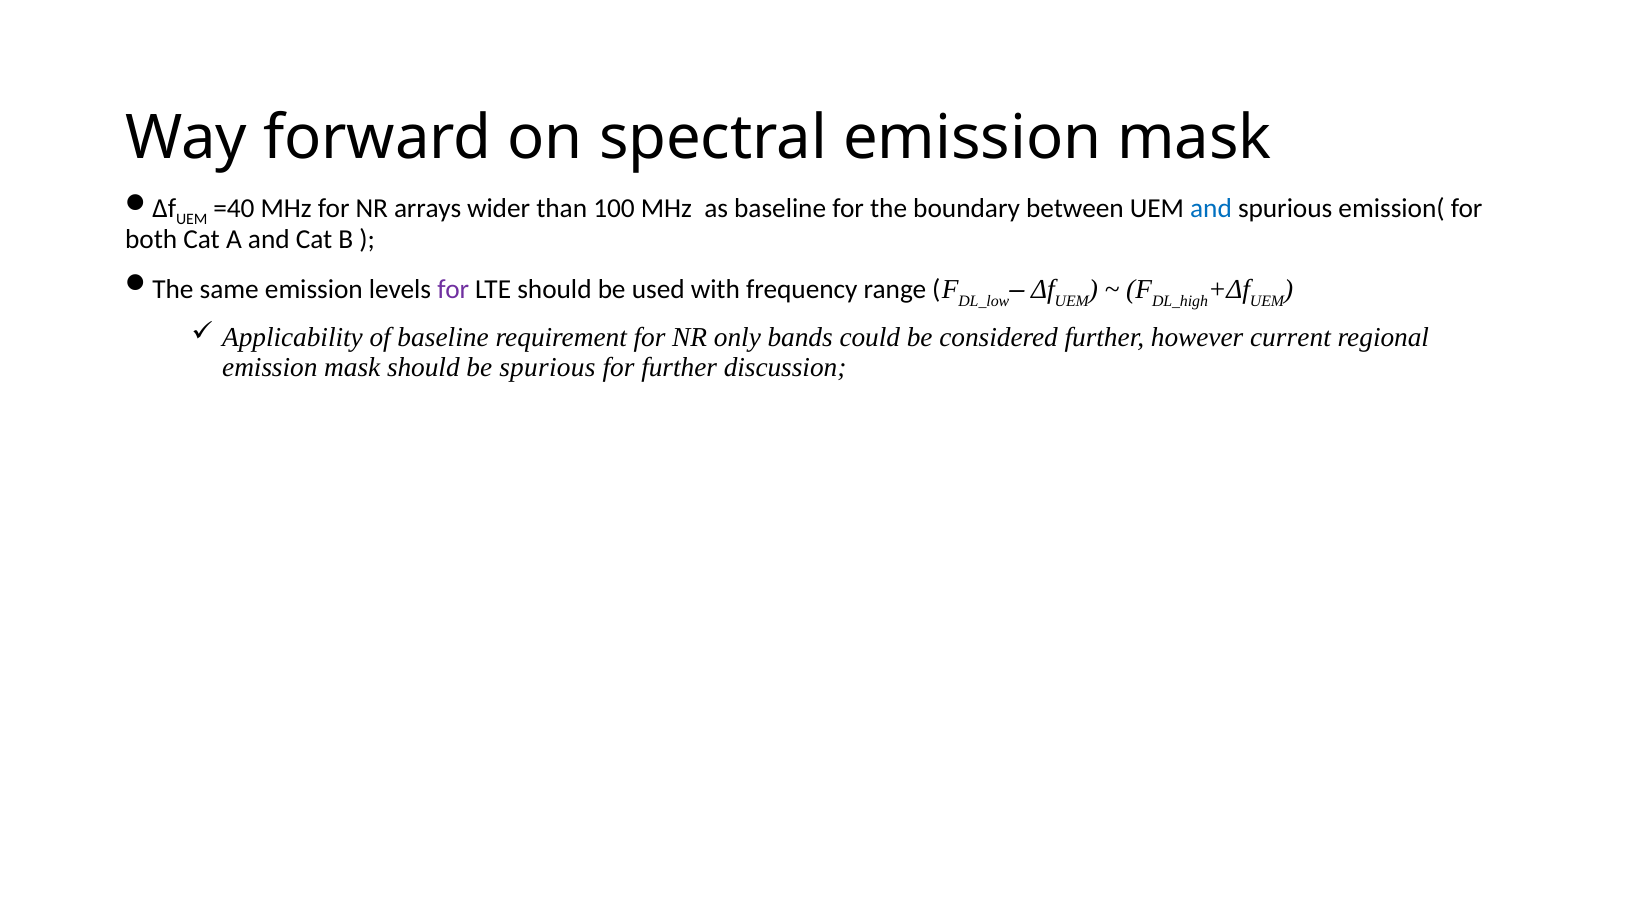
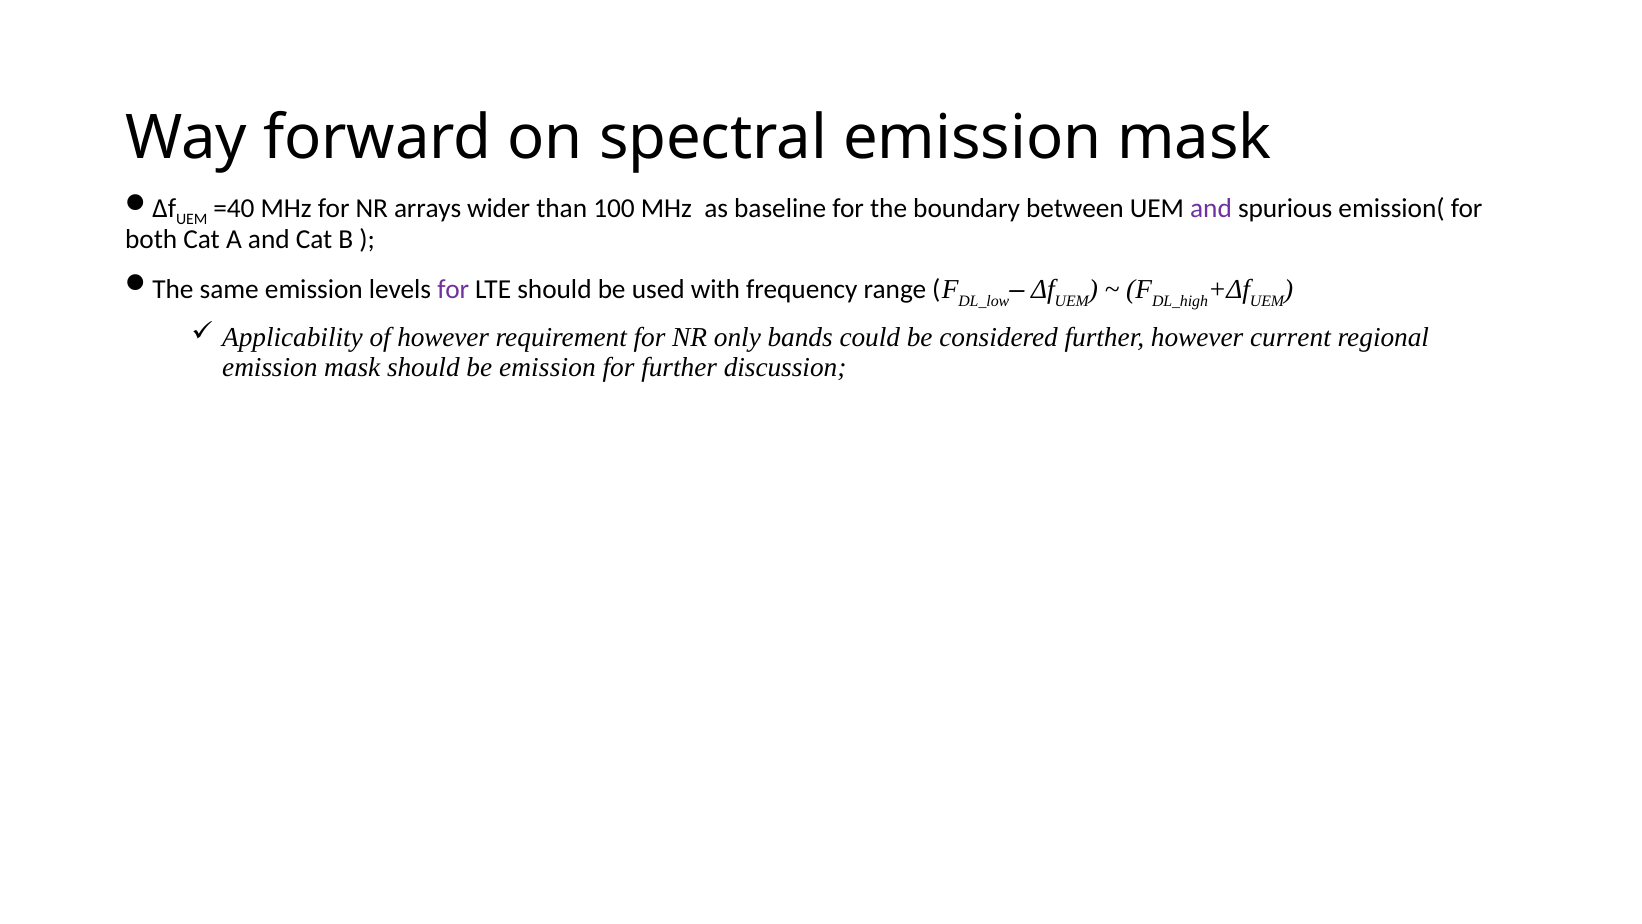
and at (1211, 209) colour: blue -> purple
of baseline: baseline -> however
be spurious: spurious -> emission
